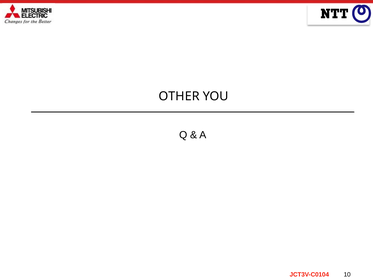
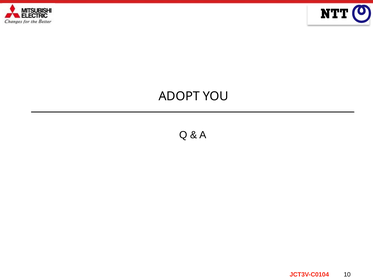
OTHER: OTHER -> ADOPT
